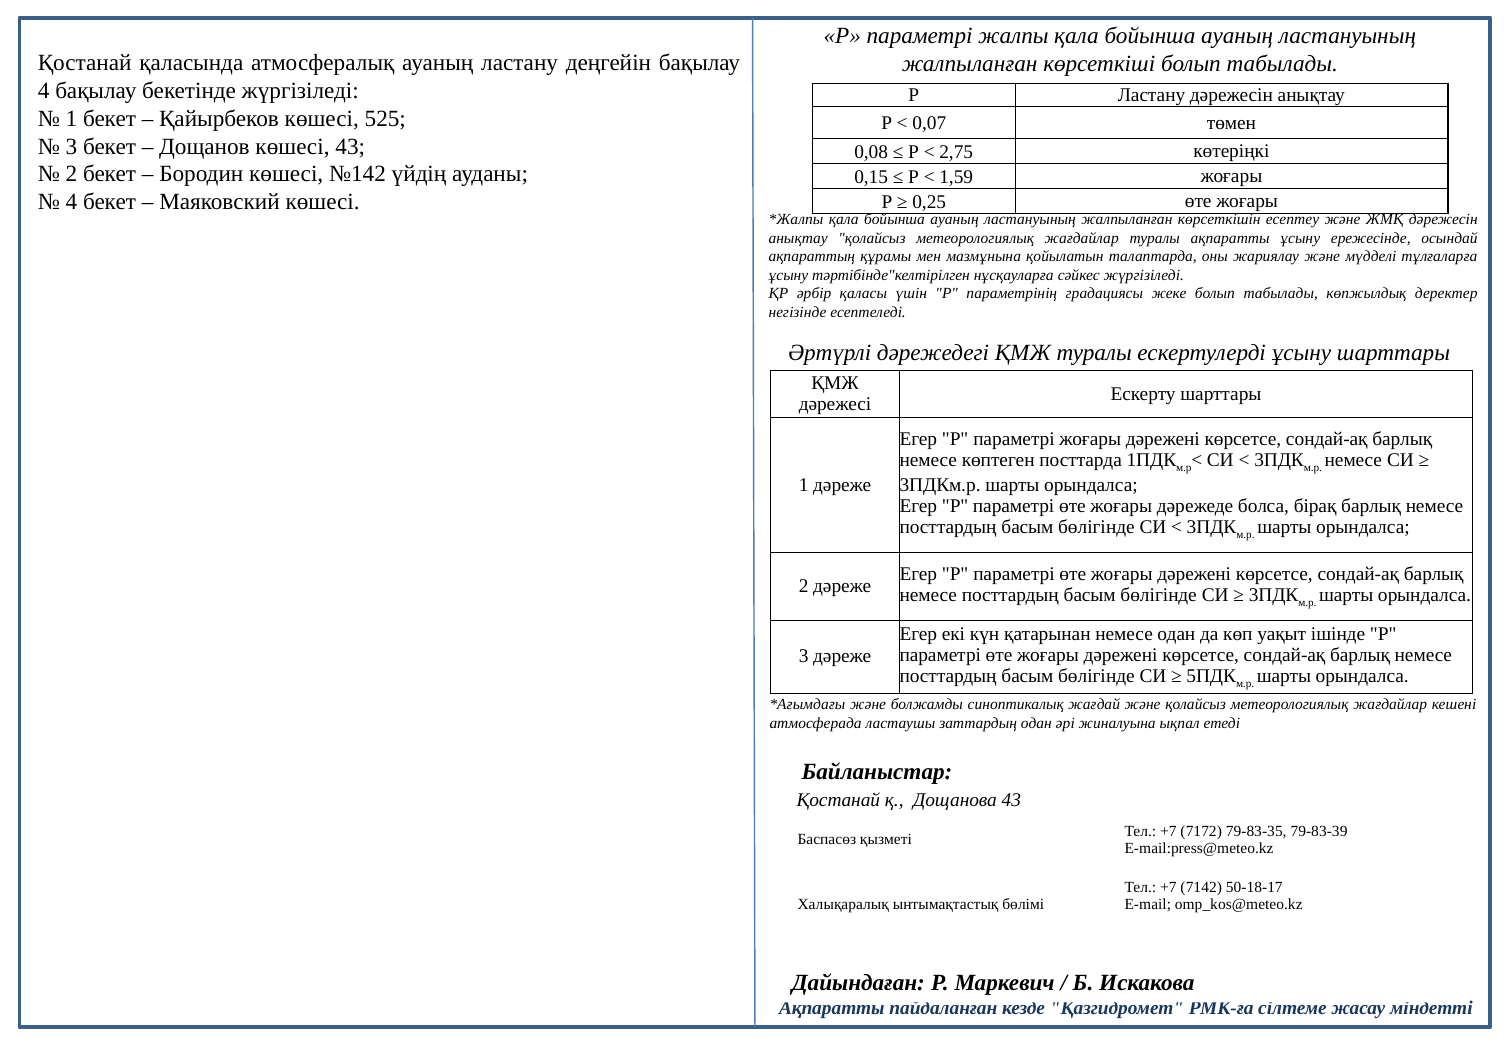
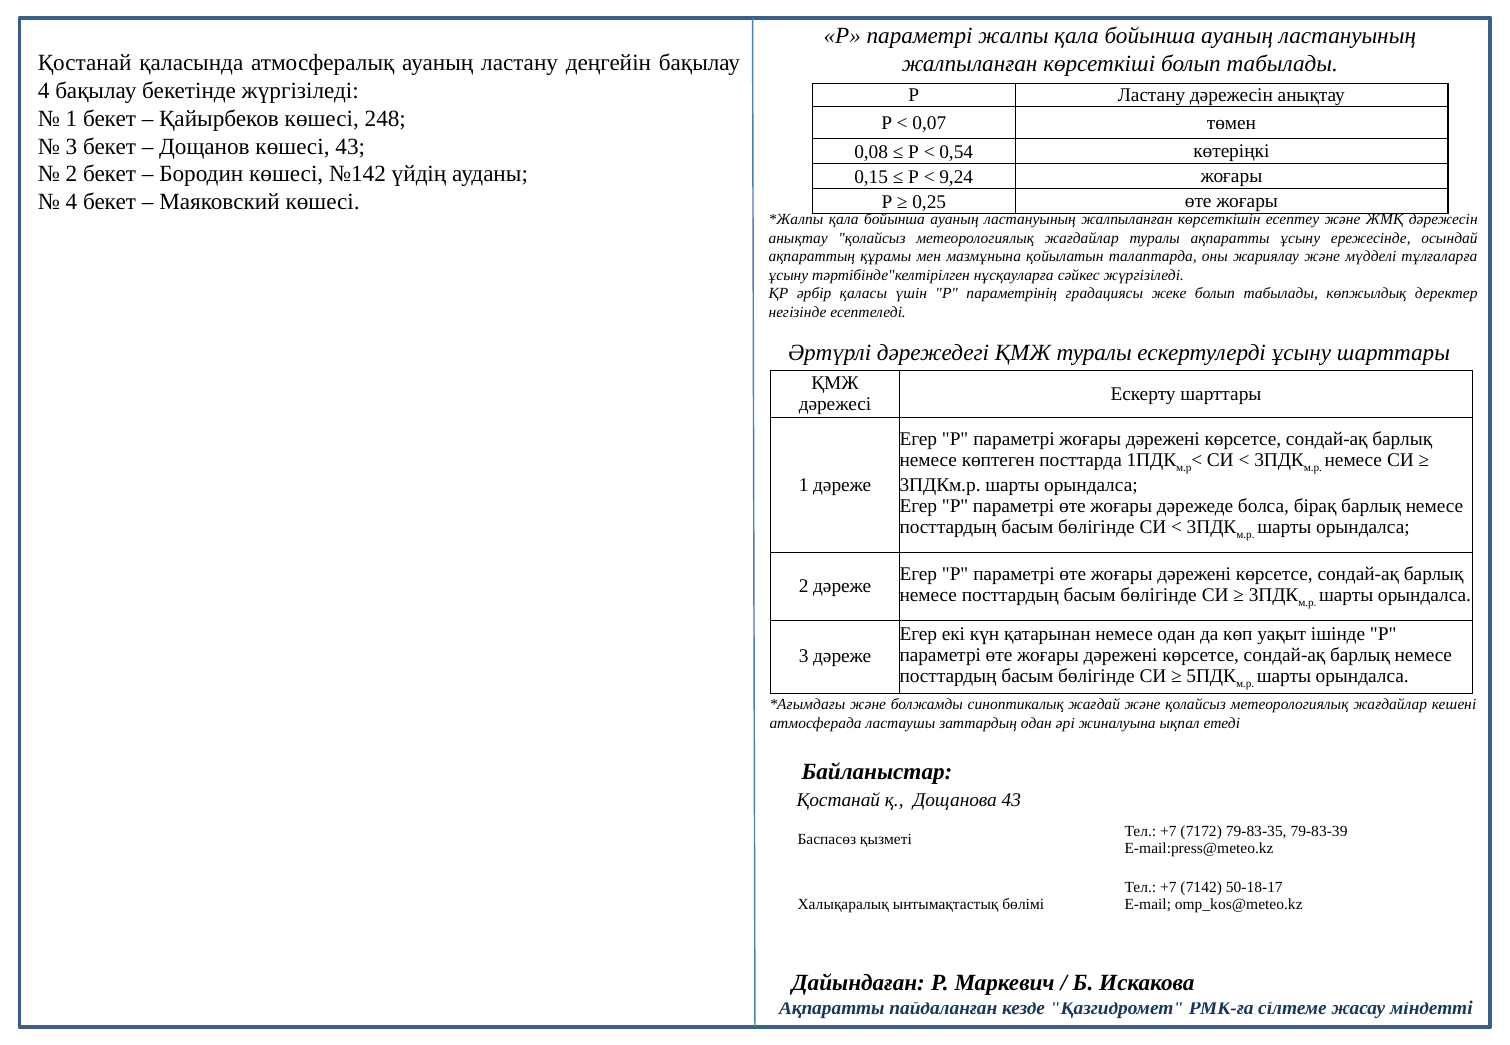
525: 525 -> 248
2,75: 2,75 -> 0,54
1,59: 1,59 -> 9,24
